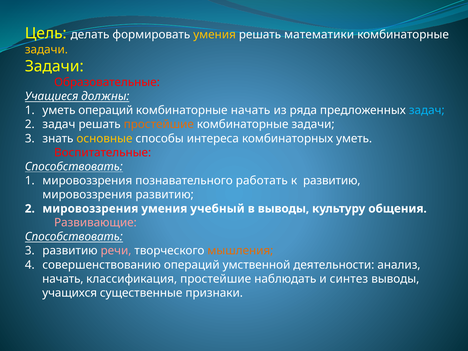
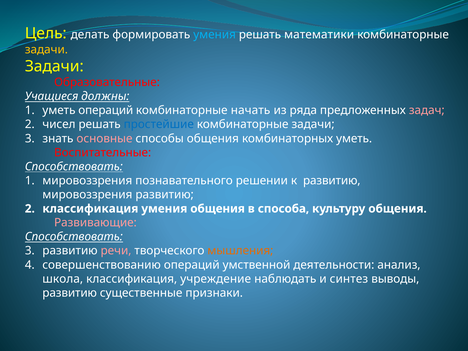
умения at (215, 35) colour: yellow -> light blue
задач at (427, 110) colour: light blue -> pink
задач at (59, 124): задач -> чисел
простейшие at (159, 124) colour: orange -> blue
основные colour: yellow -> pink
способы интереса: интереса -> общения
работать: работать -> решении
мировоззрения at (90, 209): мировоззрения -> классификация
умения учебный: учебный -> общения
в выводы: выводы -> способа
начать at (63, 279): начать -> школа
классификация простейшие: простейшие -> учреждение
учащихся at (70, 293): учащихся -> развитию
